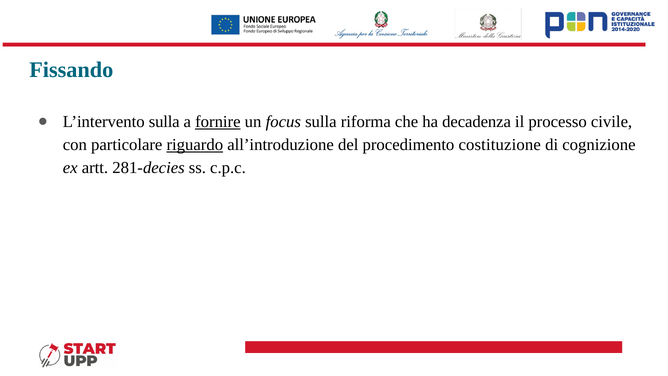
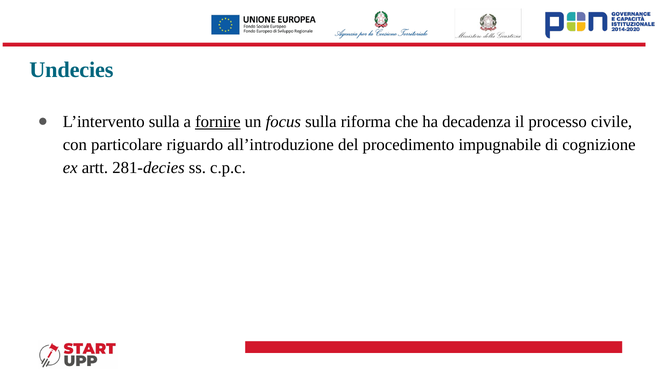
Fissando: Fissando -> Undecies
riguardo underline: present -> none
costituzione: costituzione -> impugnabile
